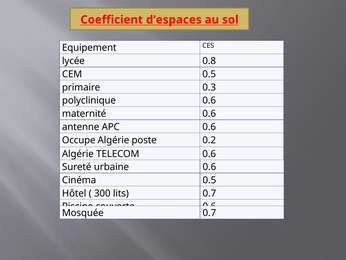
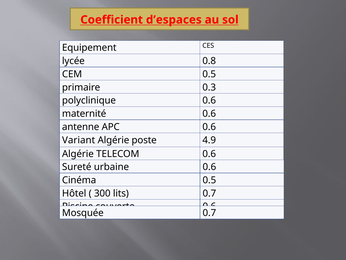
Occupe: Occupe -> Variant
0.2: 0.2 -> 4.9
